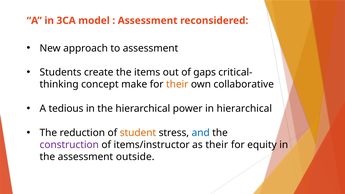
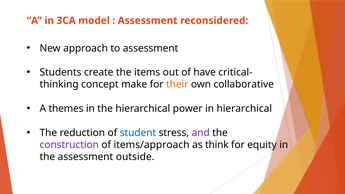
gaps: gaps -> have
tedious: tedious -> themes
student colour: orange -> blue
and colour: blue -> purple
items/instructor: items/instructor -> items/approach
as their: their -> think
